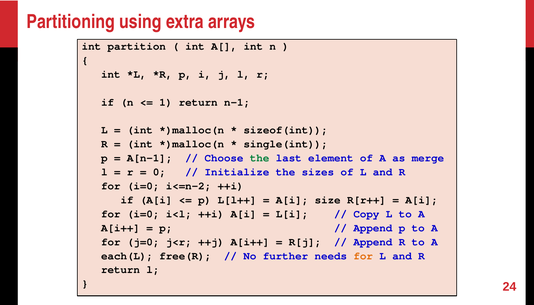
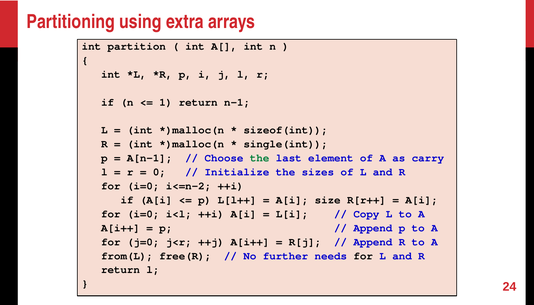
merge: merge -> carry
each(L: each(L -> from(L
for at (363, 256) colour: orange -> black
